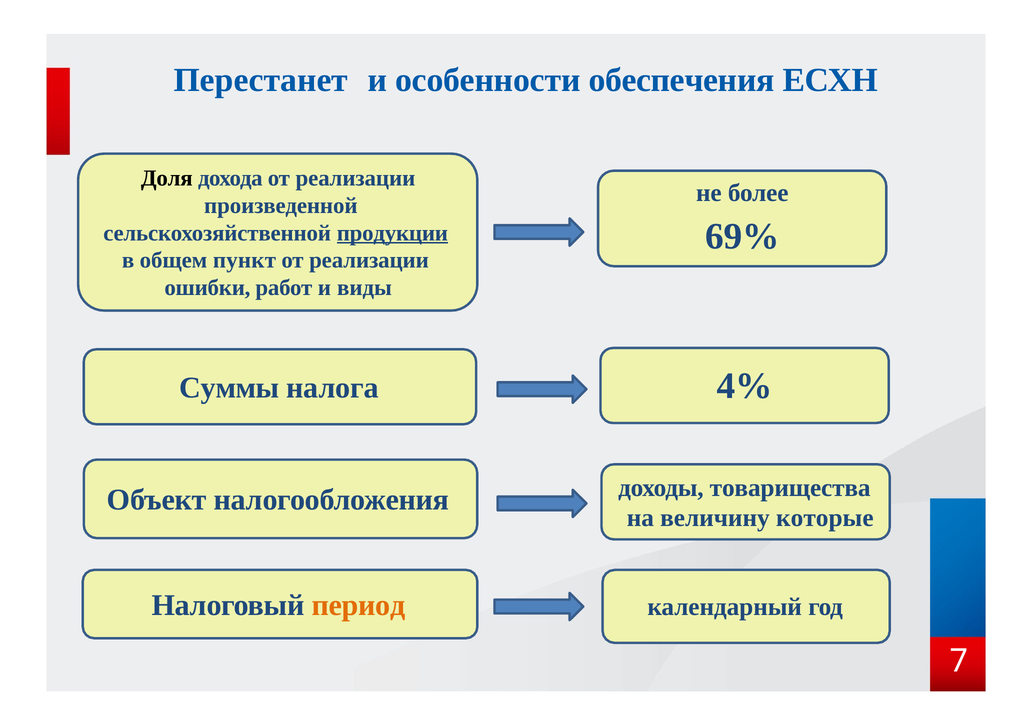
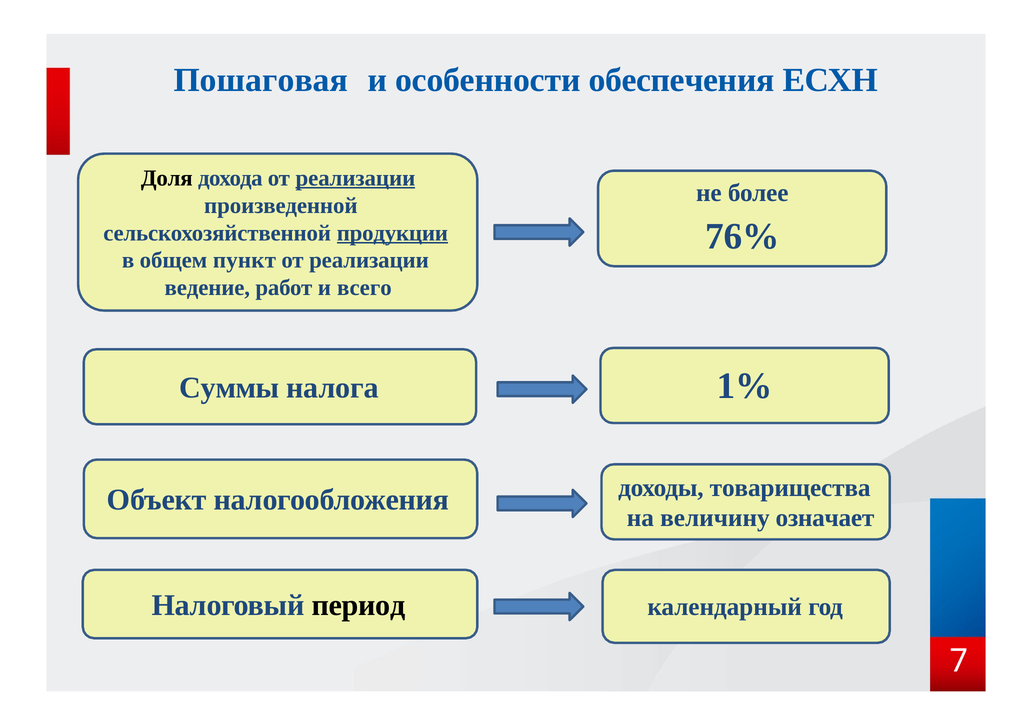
Перестанет: Перестанет -> Пошаговая
реализации at (355, 178) underline: none -> present
69%: 69% -> 76%
ошибки: ошибки -> ведение
виды: виды -> всего
4%: 4% -> 1%
которые: которые -> означает
период colour: orange -> black
